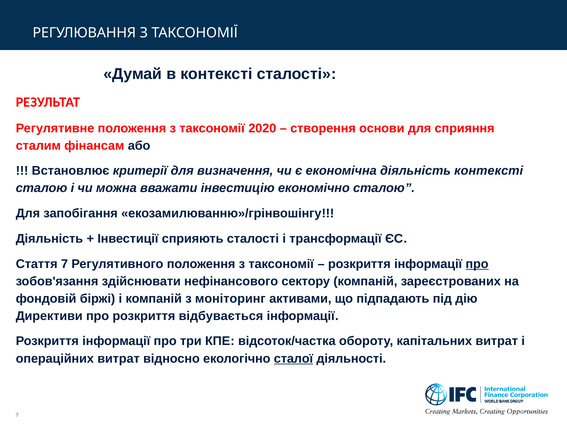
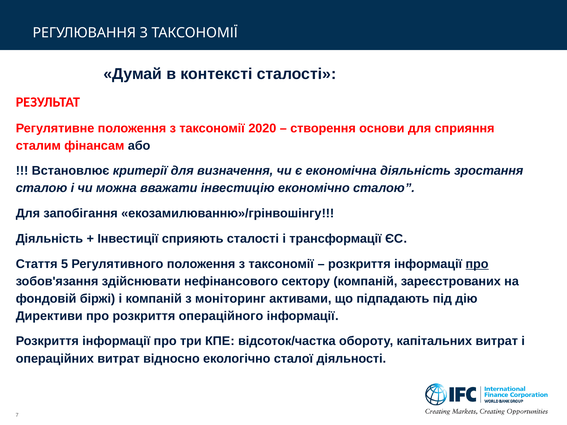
діяльність контексті: контексті -> зростання
Стаття 7: 7 -> 5
відбувається: відбувається -> операційного
сталої underline: present -> none
